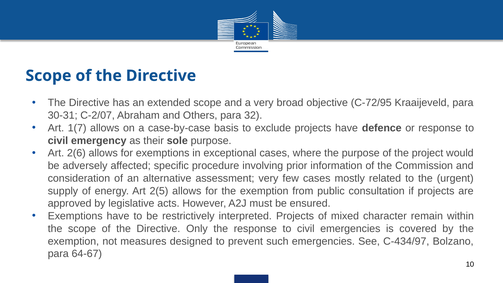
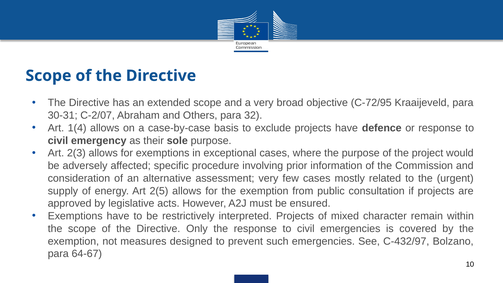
1(7: 1(7 -> 1(4
2(6: 2(6 -> 2(3
C-434/97: C-434/97 -> C-432/97
